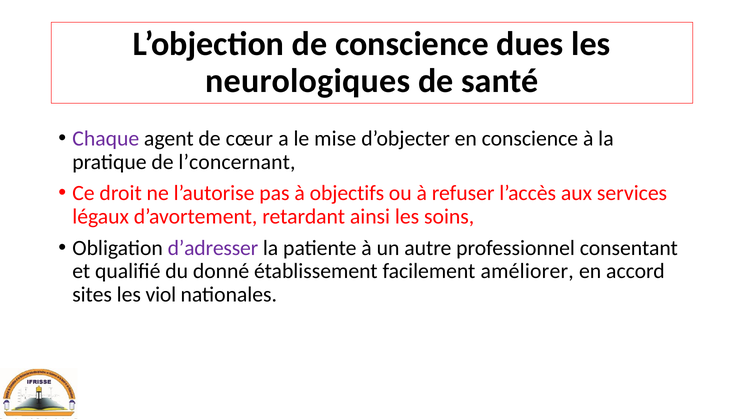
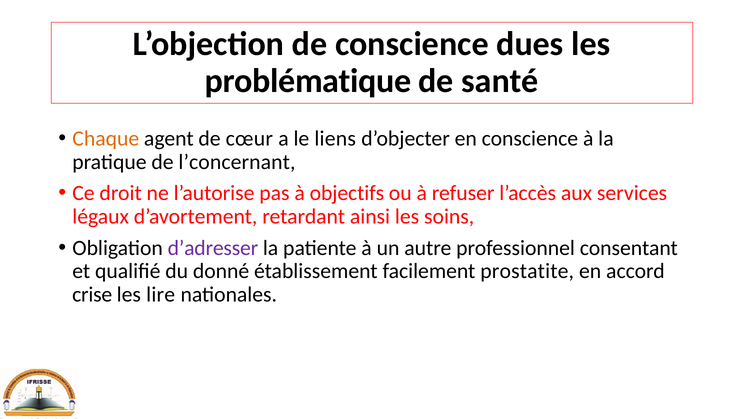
neurologiques: neurologiques -> problématique
Chaque colour: purple -> orange
mise: mise -> liens
améliorer: améliorer -> prostatite
sites: sites -> crise
viol: viol -> lire
